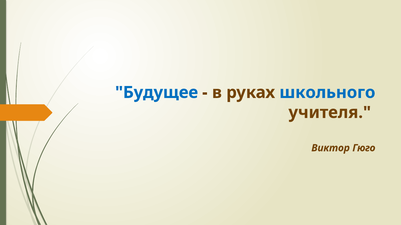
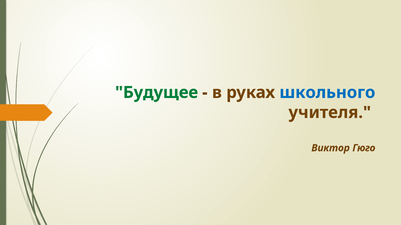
Будущее colour: blue -> green
